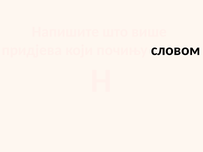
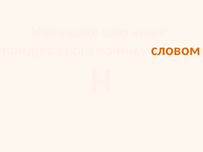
словом colour: black -> orange
